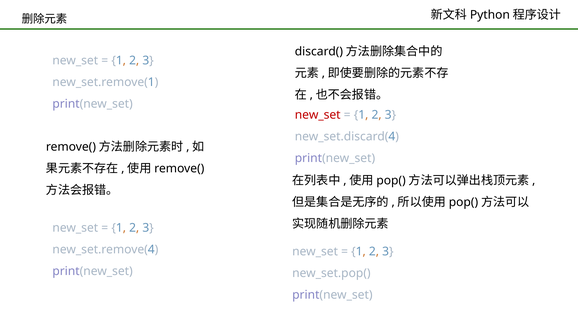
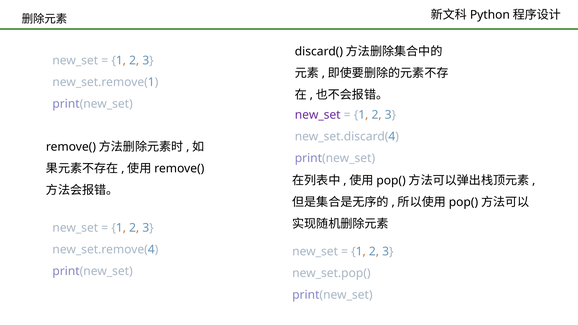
new_set at (318, 115) colour: red -> purple
